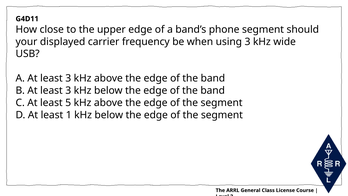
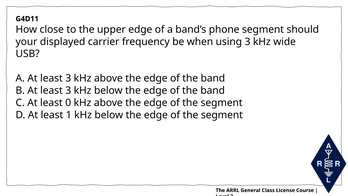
5: 5 -> 0
